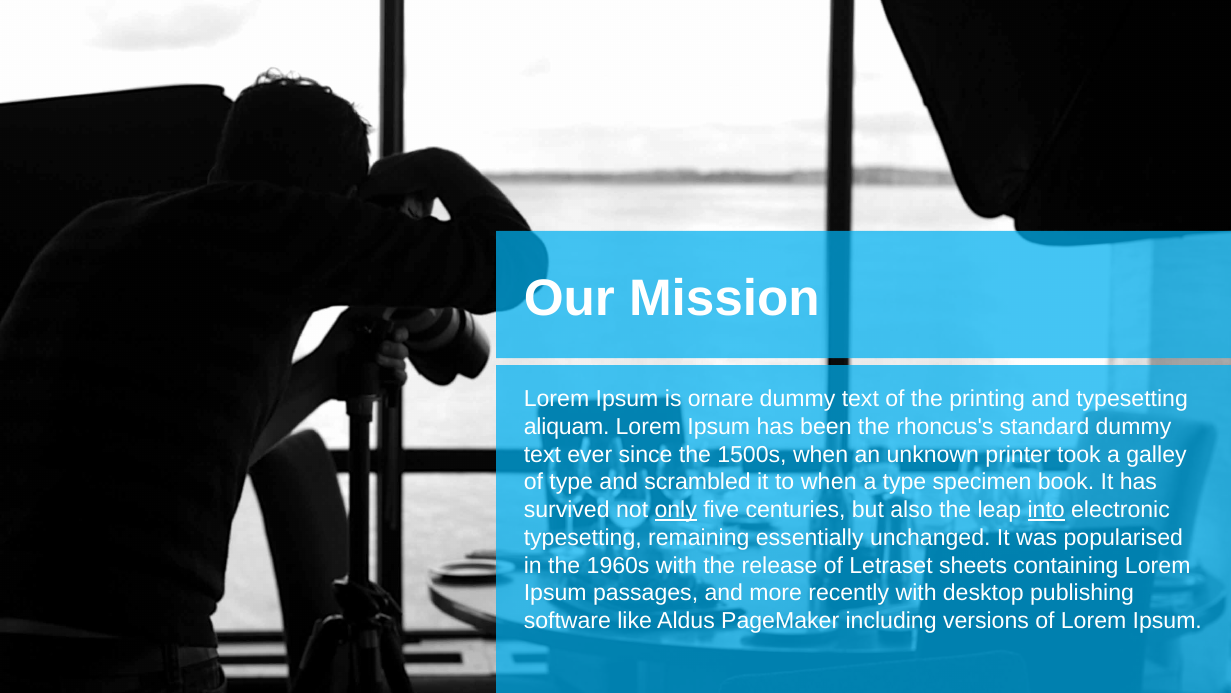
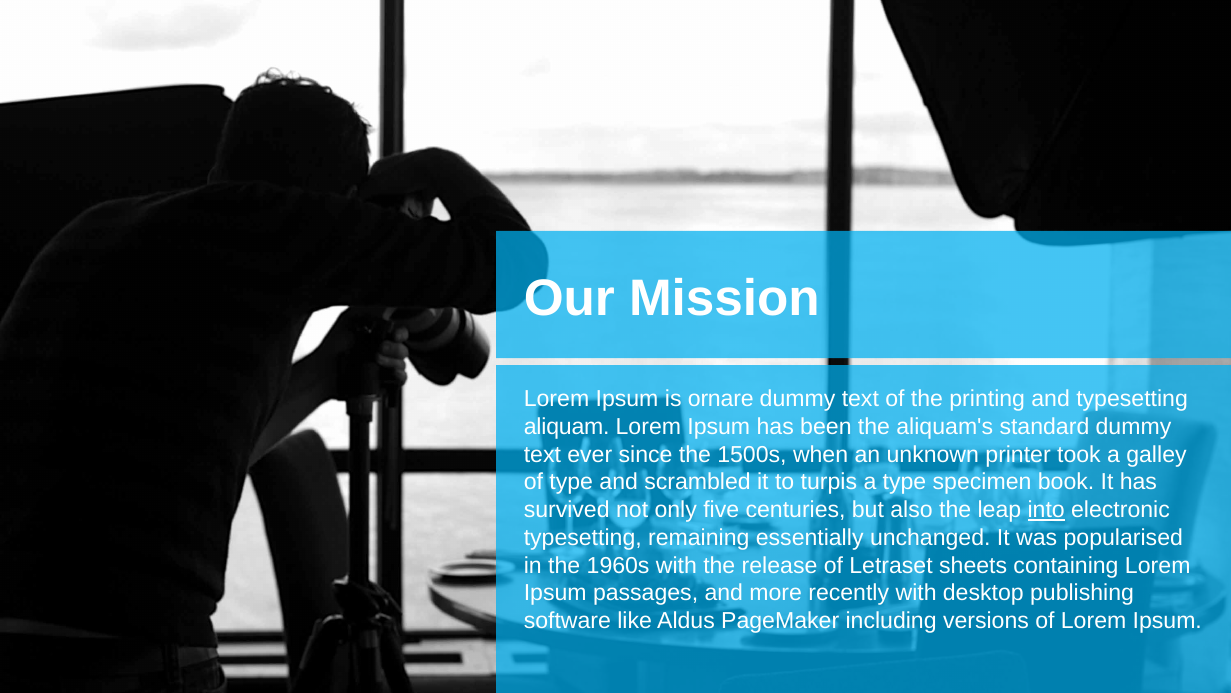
rhoncus's: rhoncus's -> aliquam's
to when: when -> turpis
only underline: present -> none
